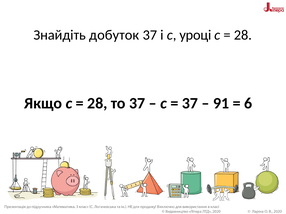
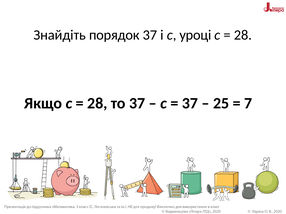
добуток: добуток -> порядок
91: 91 -> 25
6: 6 -> 7
